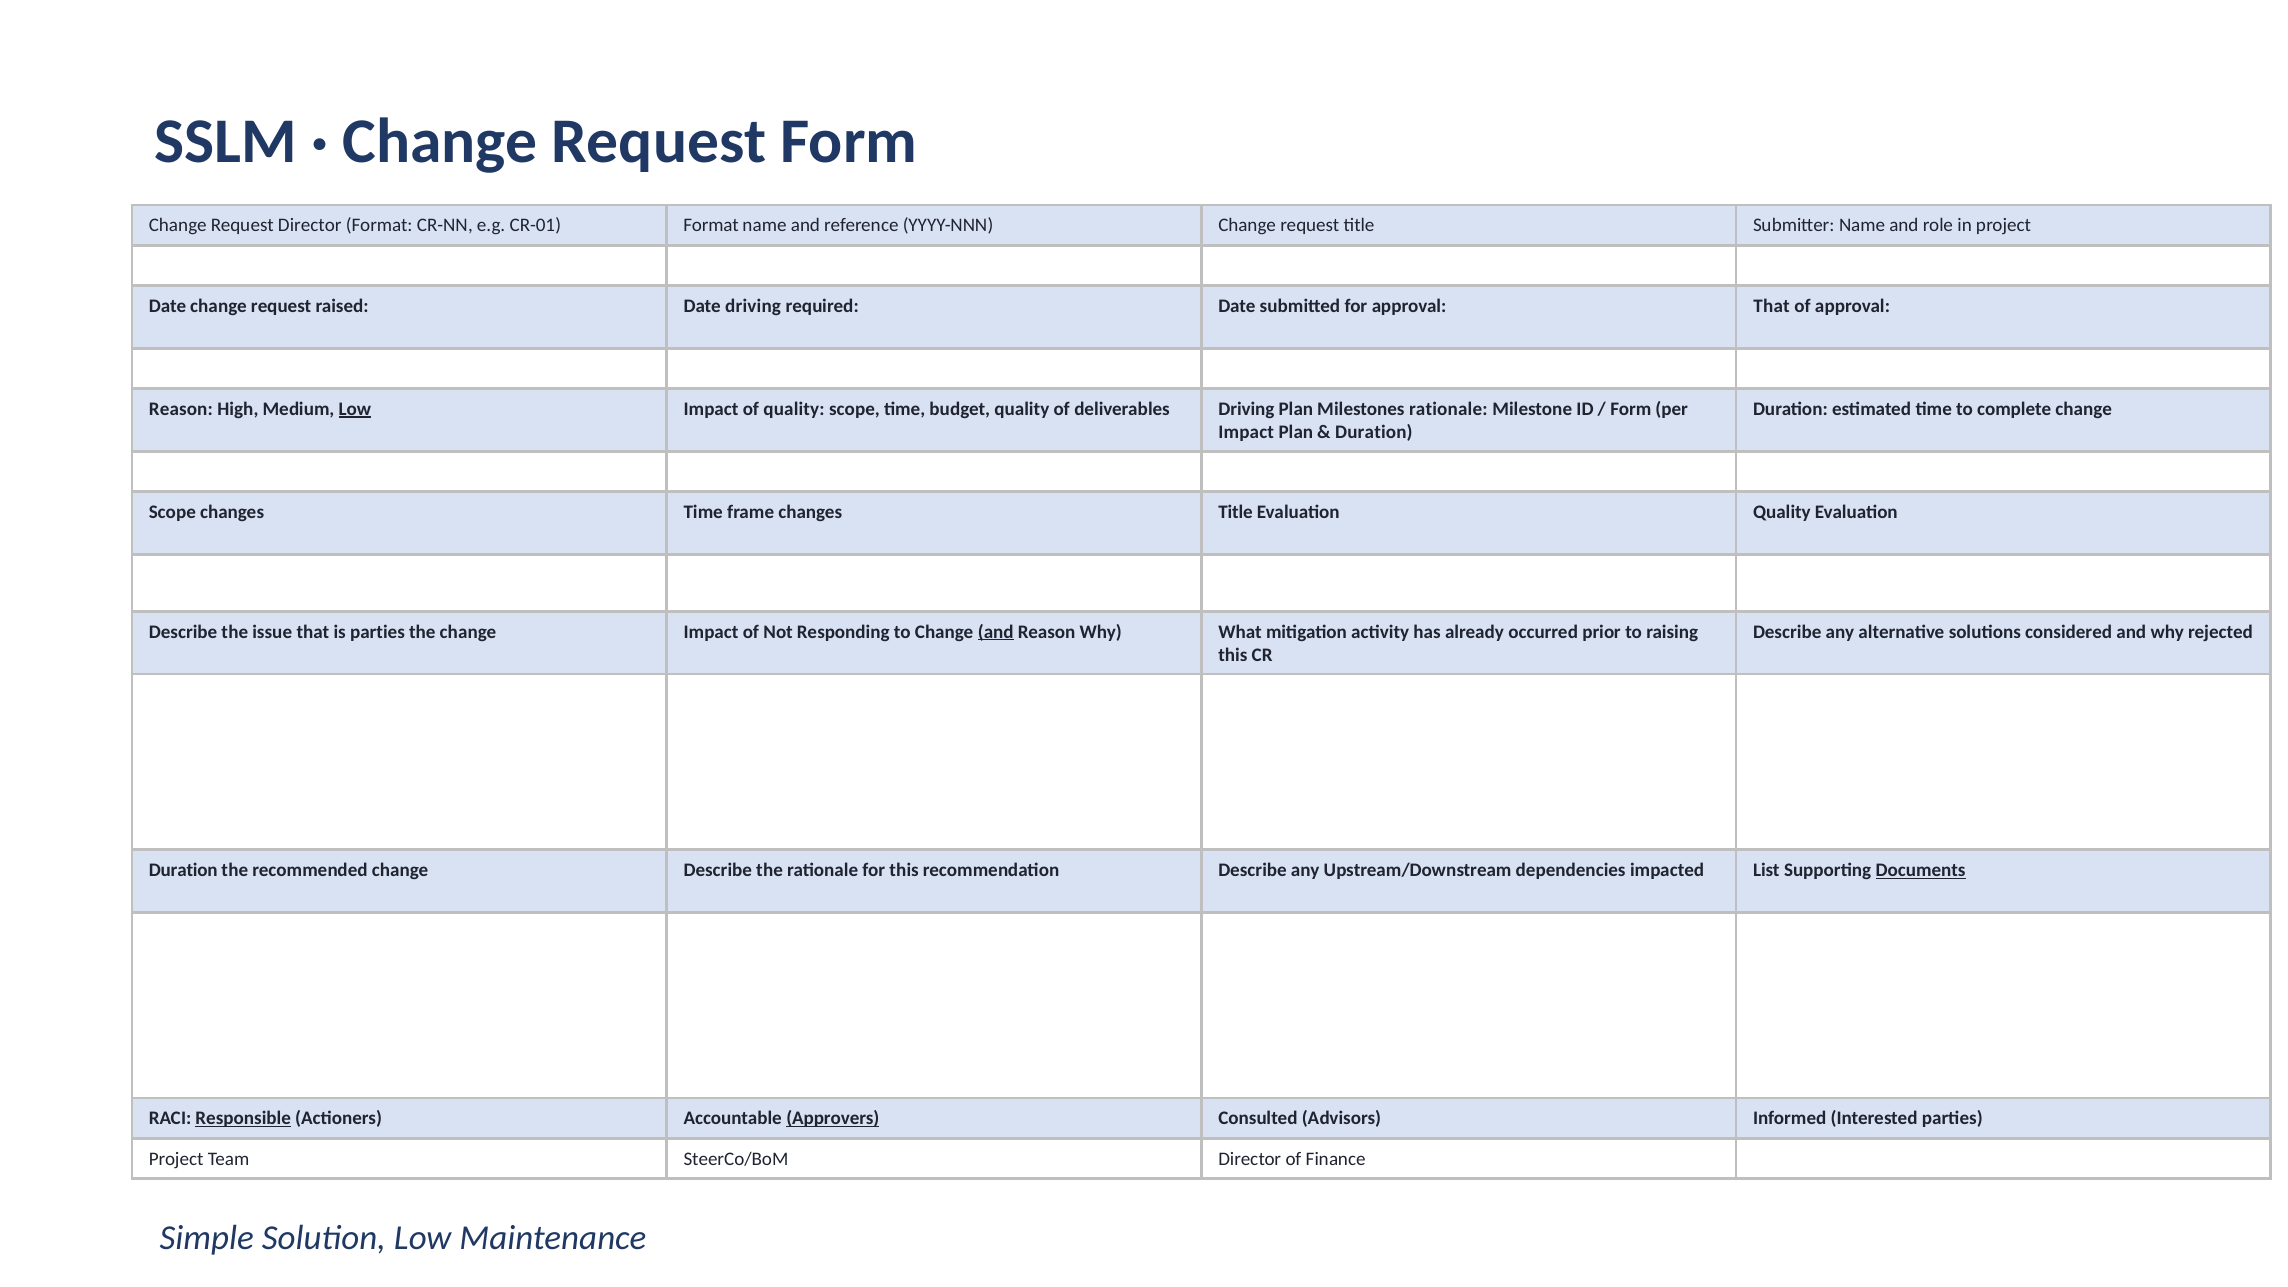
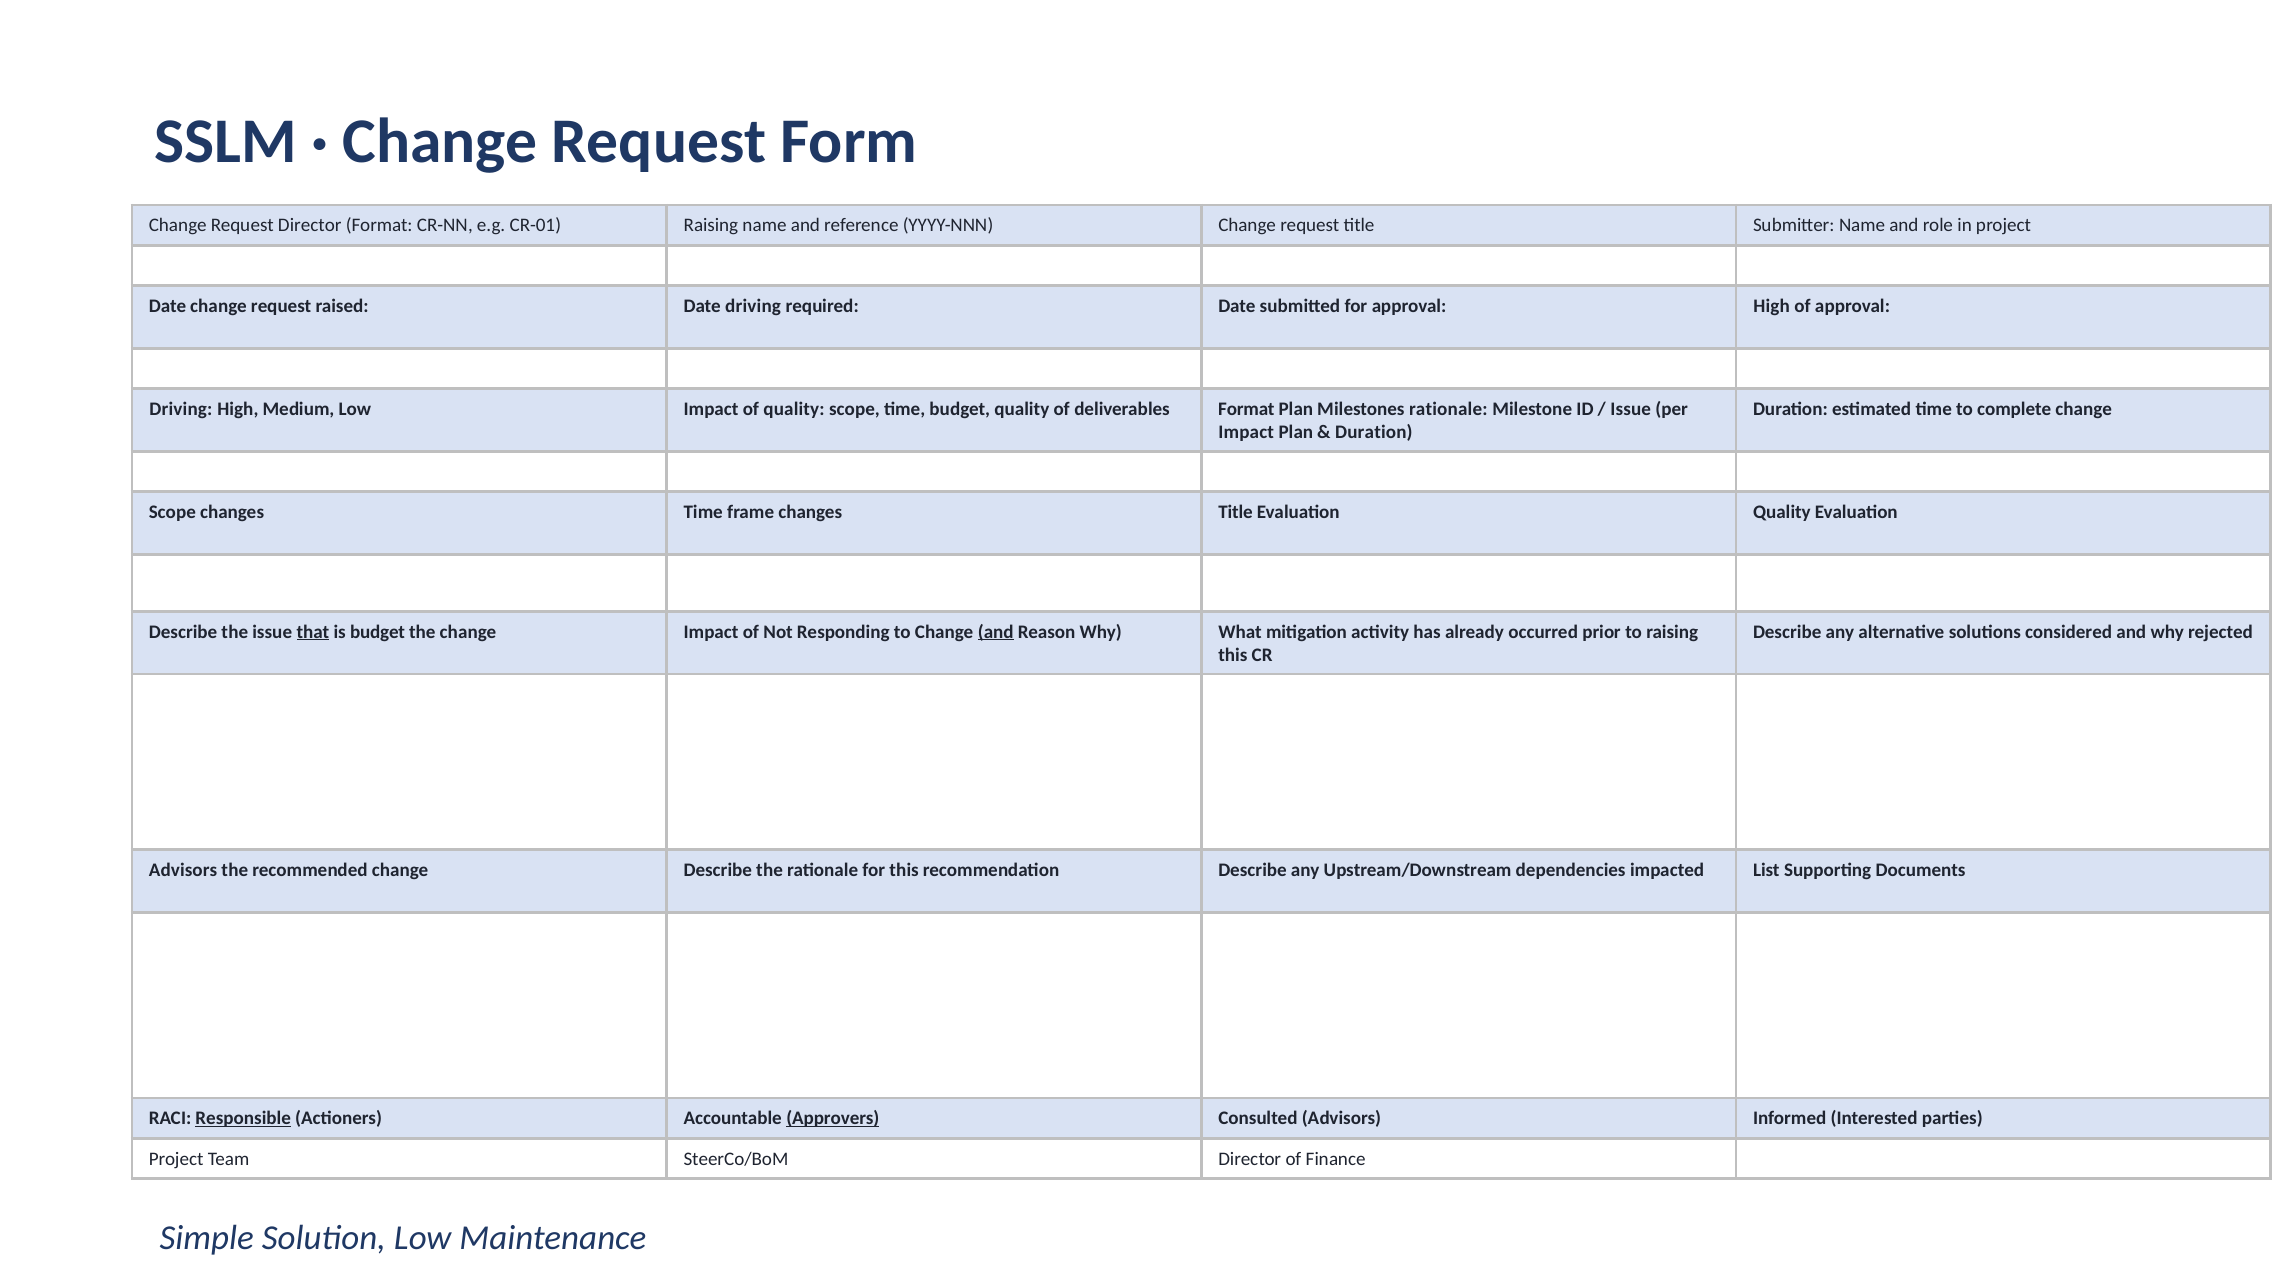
CR-01 Format: Format -> Raising
approval That: That -> High
Reason at (181, 409): Reason -> Driving
Low at (355, 409) underline: present -> none
deliverables Driving: Driving -> Format
Form at (1631, 409): Form -> Issue
that at (313, 632) underline: none -> present
is parties: parties -> budget
Duration at (183, 870): Duration -> Advisors
Documents underline: present -> none
